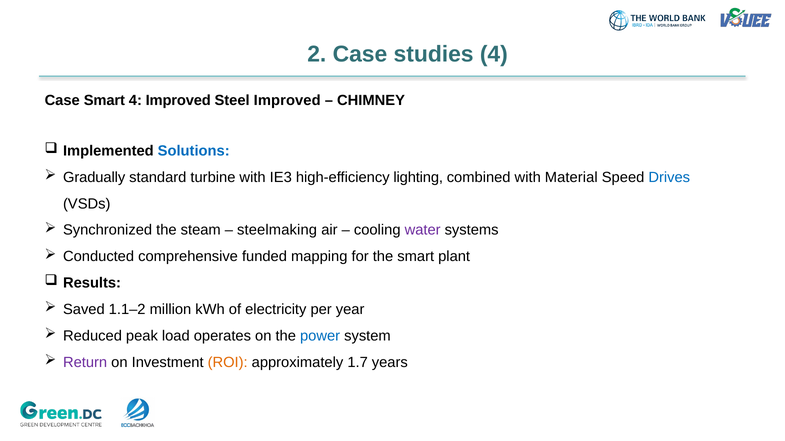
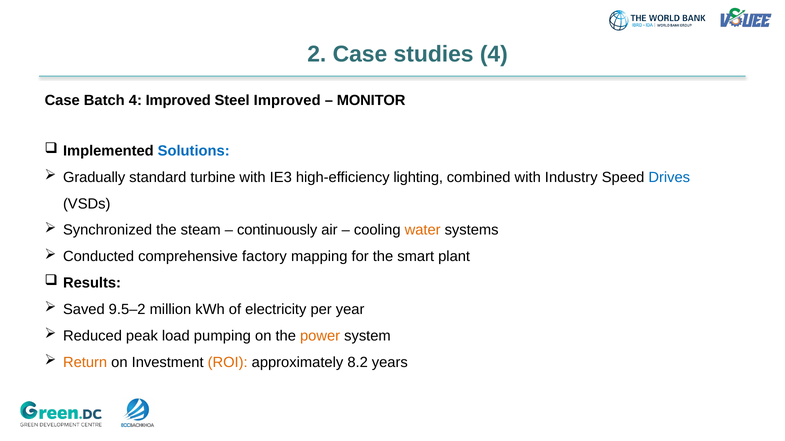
Case Smart: Smart -> Batch
CHIMNEY: CHIMNEY -> MONITOR
Material: Material -> Industry
steelmaking: steelmaking -> continuously
water colour: purple -> orange
funded: funded -> factory
1.1–2: 1.1–2 -> 9.5–2
operates: operates -> pumping
power colour: blue -> orange
Return colour: purple -> orange
1.7: 1.7 -> 8.2
